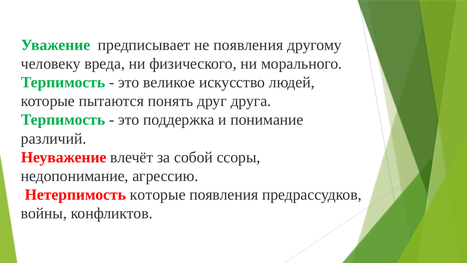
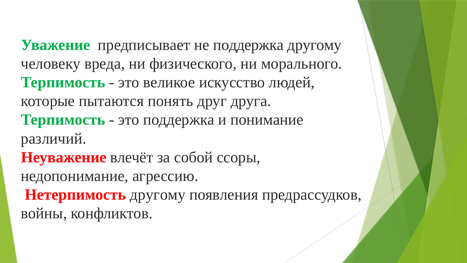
не появления: появления -> поддержка
Нетерпимость которые: которые -> другому
